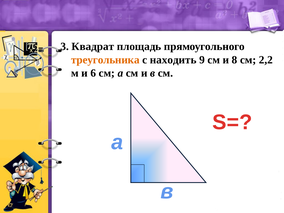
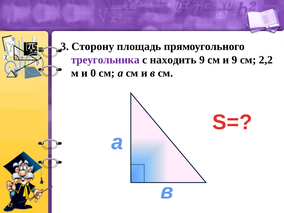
Квадрат: Квадрат -> Сторону
треугольника colour: orange -> purple
и 8: 8 -> 9
6: 6 -> 0
